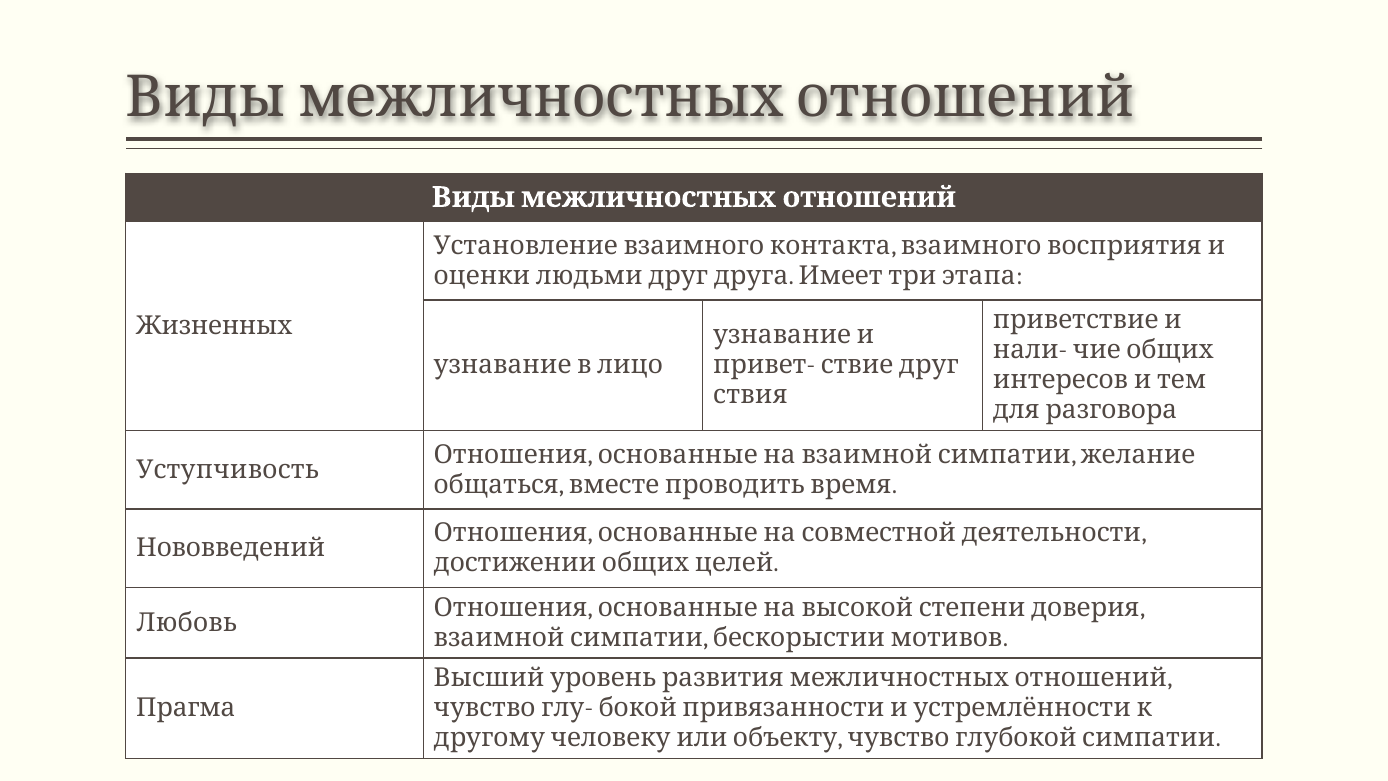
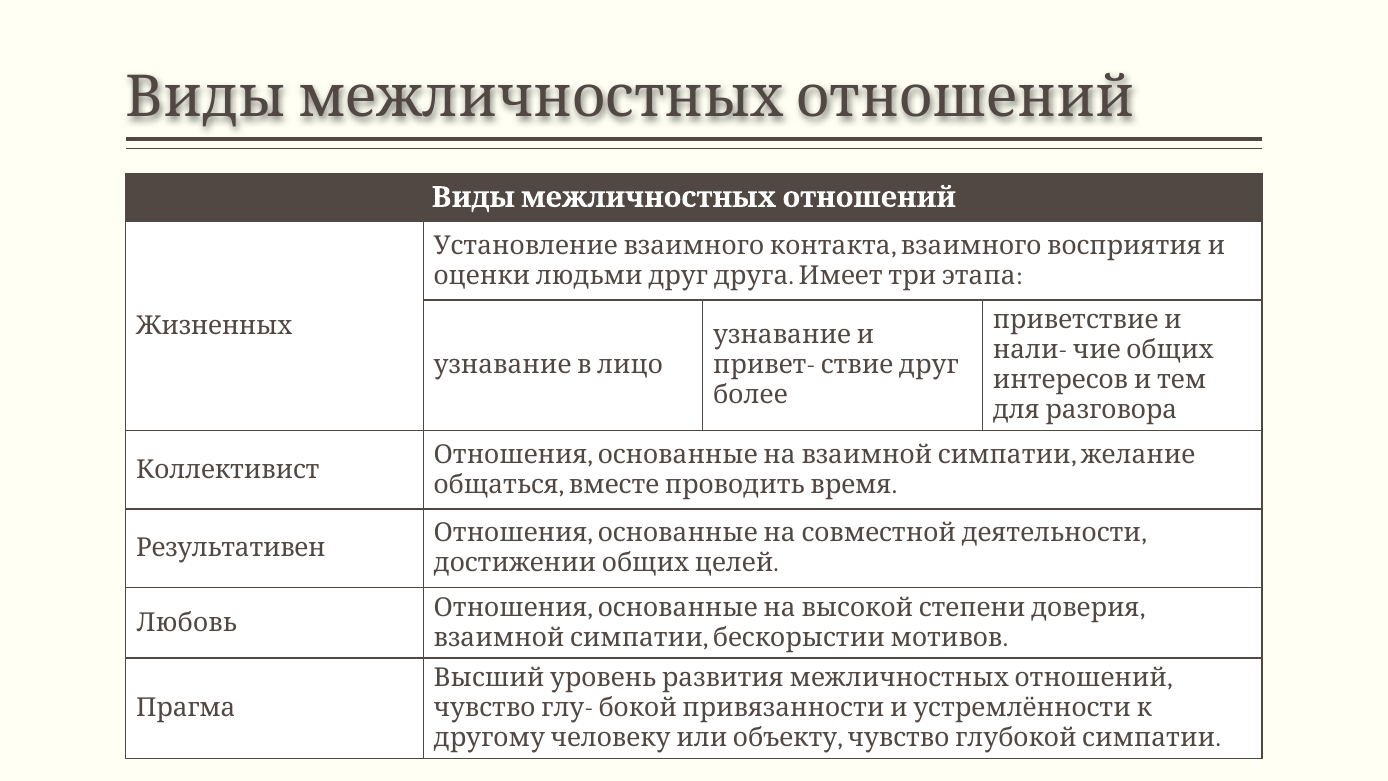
ствия: ствия -> более
Уступчивость: Уступчивость -> Коллективист
Нововведений: Нововведений -> Результативен
